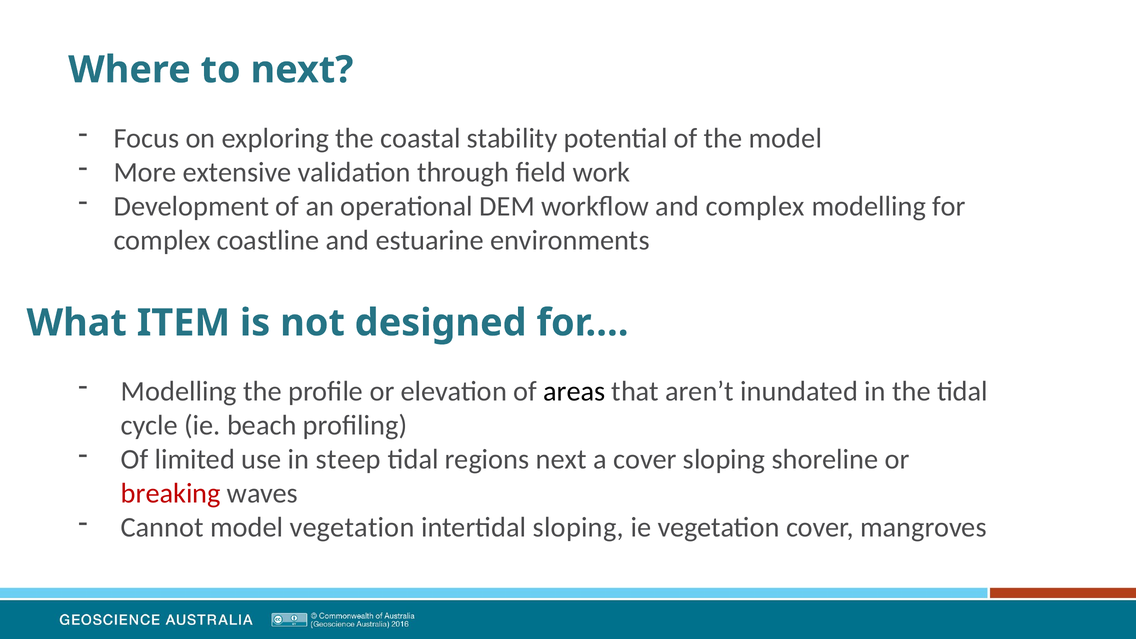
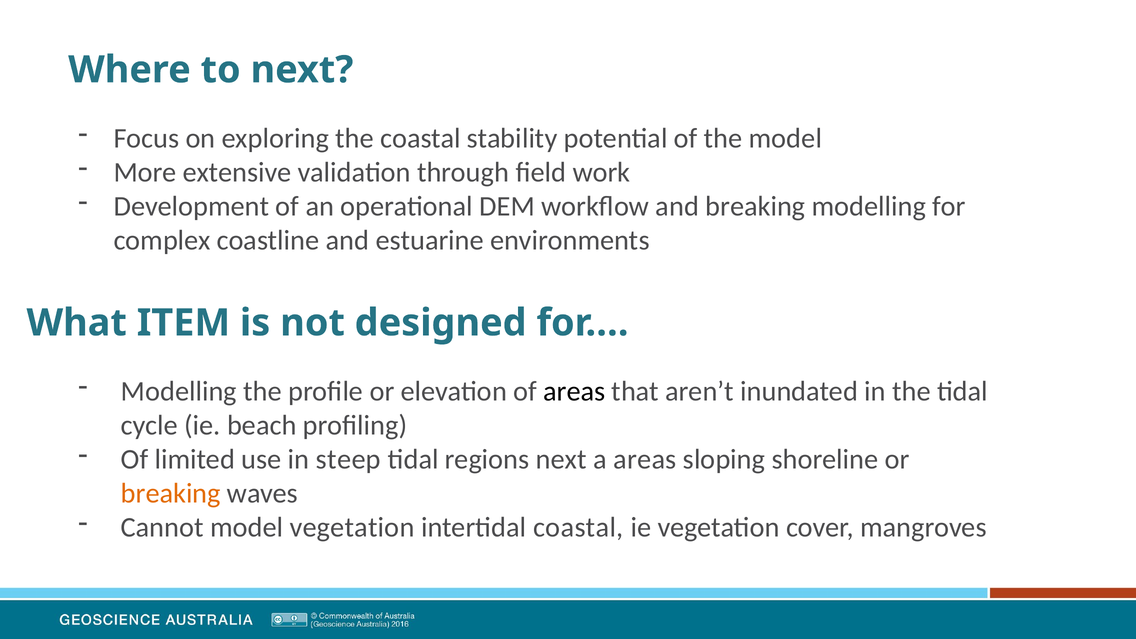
and complex: complex -> breaking
a cover: cover -> areas
breaking at (171, 493) colour: red -> orange
intertidal sloping: sloping -> coastal
